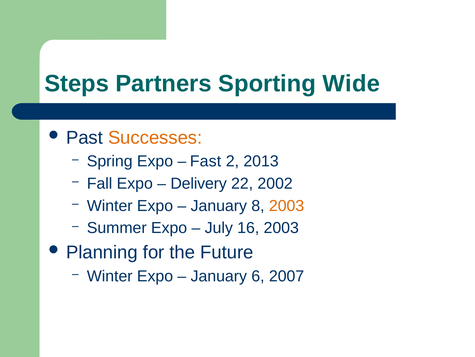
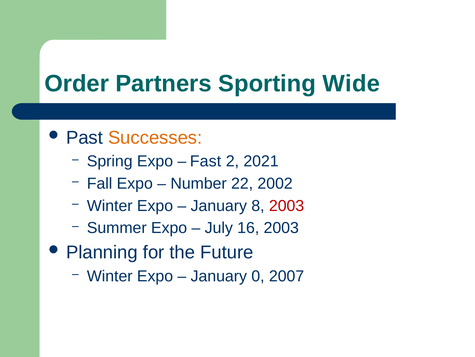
Steps: Steps -> Order
2013: 2013 -> 2021
Delivery: Delivery -> Number
2003 at (287, 205) colour: orange -> red
6: 6 -> 0
